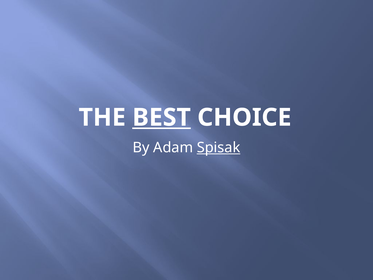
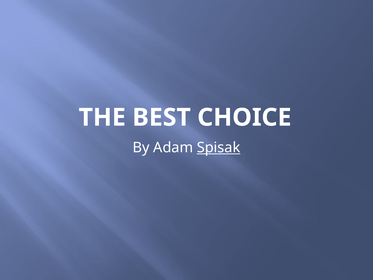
BEST underline: present -> none
